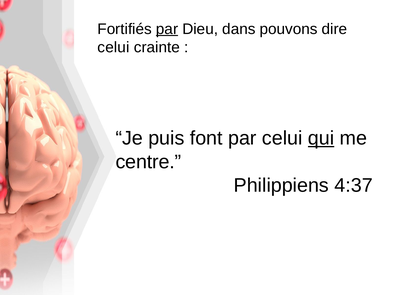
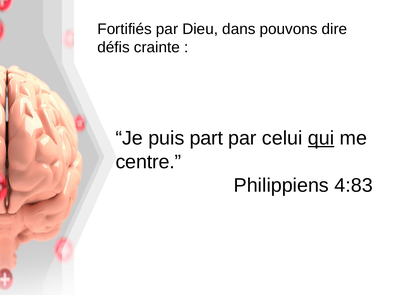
par at (167, 29) underline: present -> none
celui at (114, 47): celui -> défis
font: font -> part
4:37: 4:37 -> 4:83
